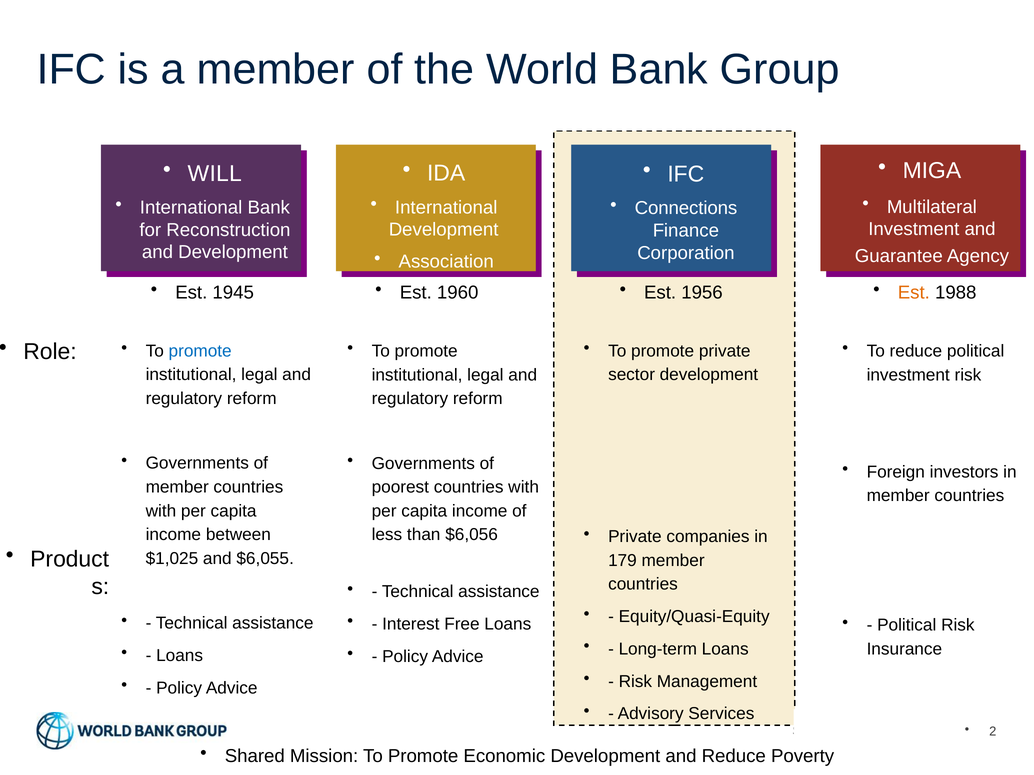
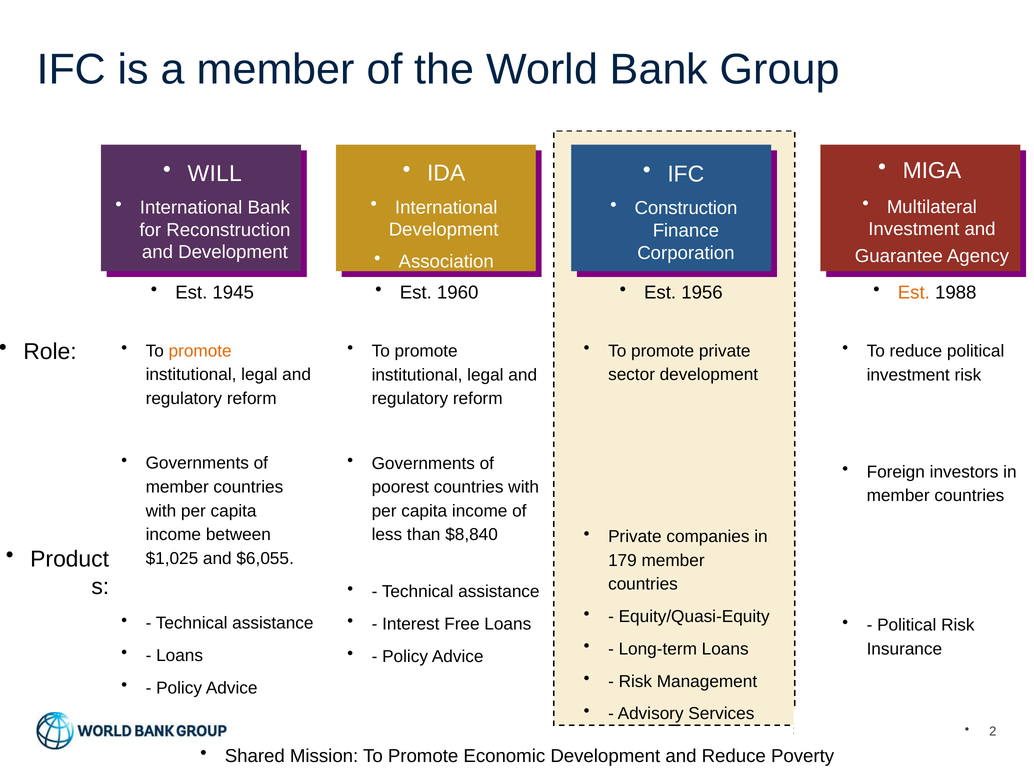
Connections: Connections -> Construction
promote at (200, 351) colour: blue -> orange
$6,056: $6,056 -> $8,840
